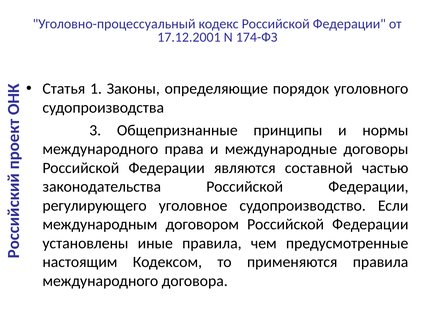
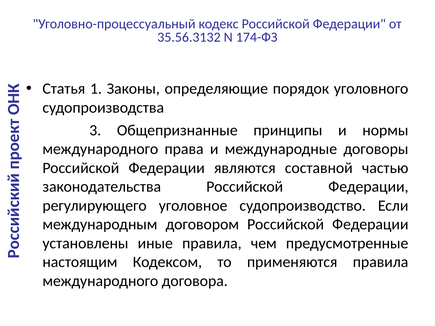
17.12.2001: 17.12.2001 -> 35.56.3132
